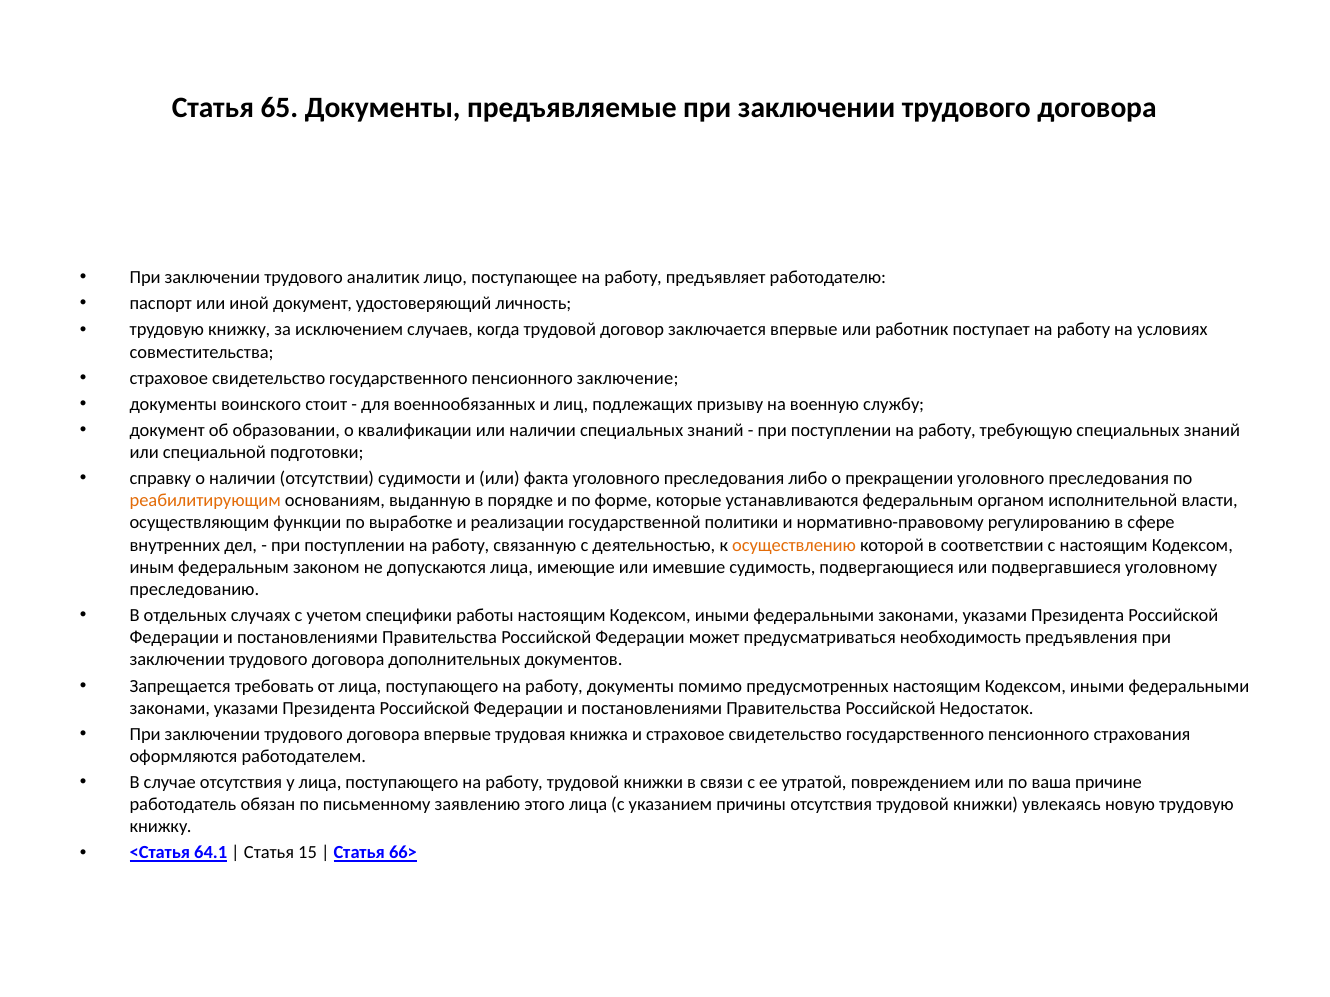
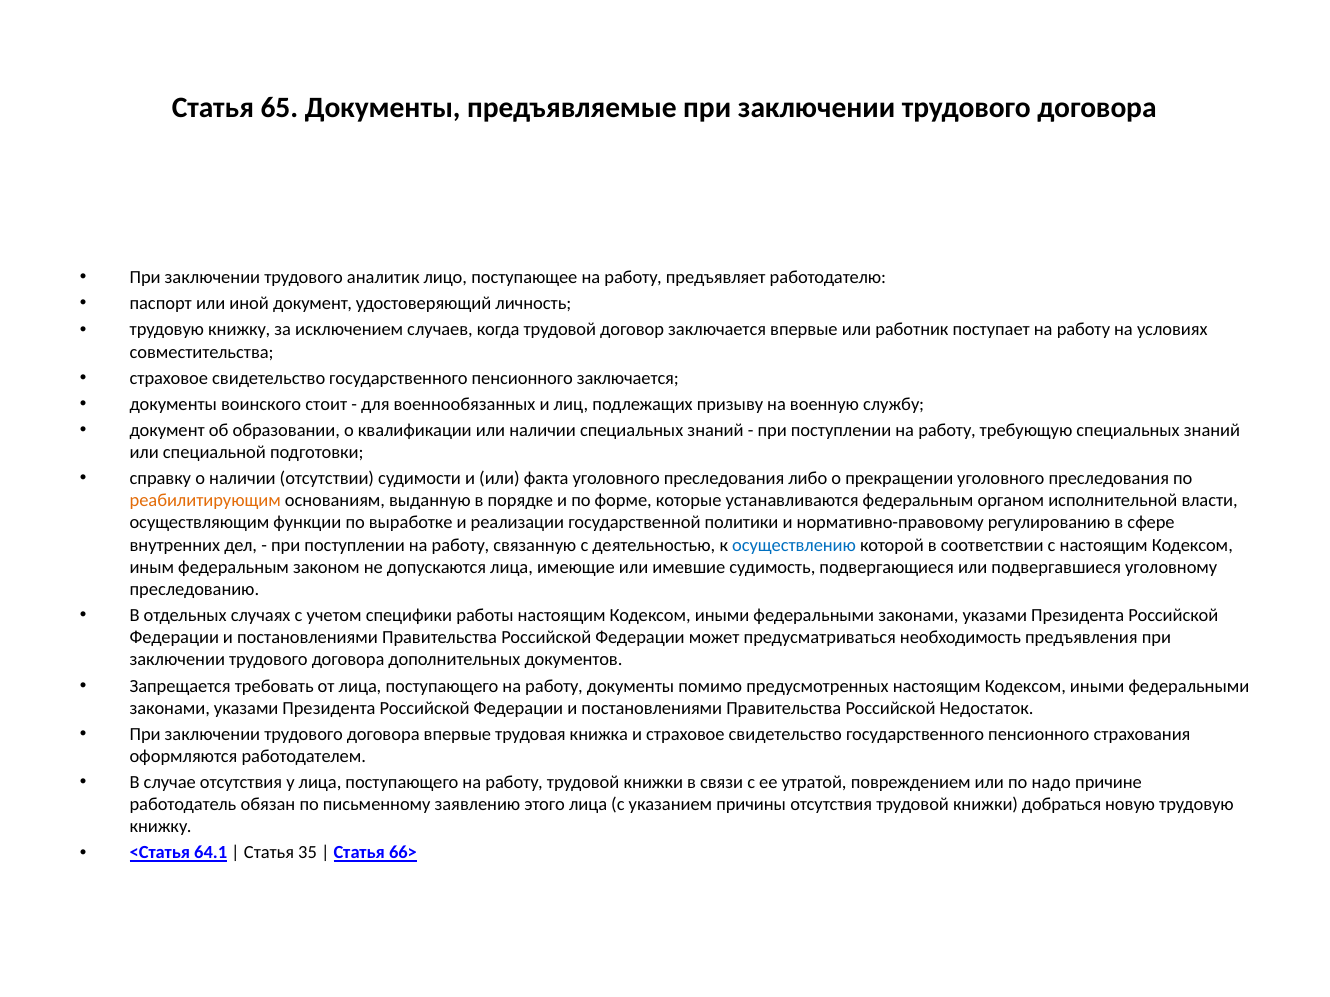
пенсионного заключение: заключение -> заключается
осуществлению colour: orange -> blue
ваша: ваша -> надо
увлекаясь: увлекаясь -> добраться
15: 15 -> 35
